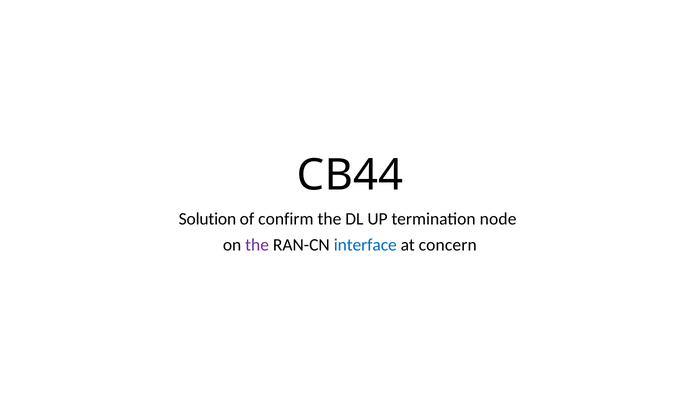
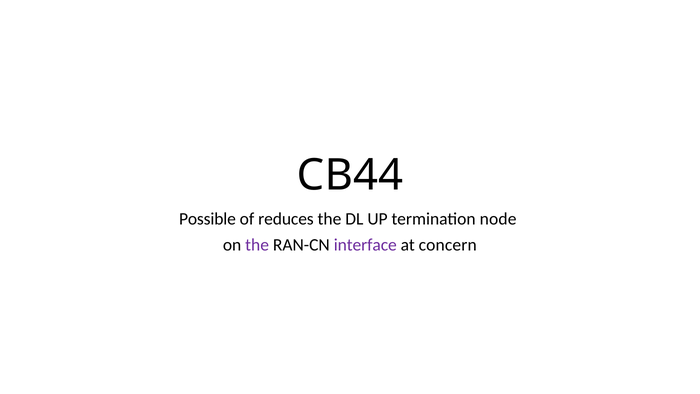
Solution: Solution -> Possible
confirm: confirm -> reduces
interface colour: blue -> purple
